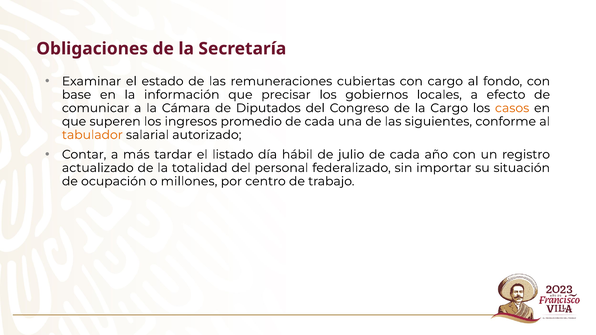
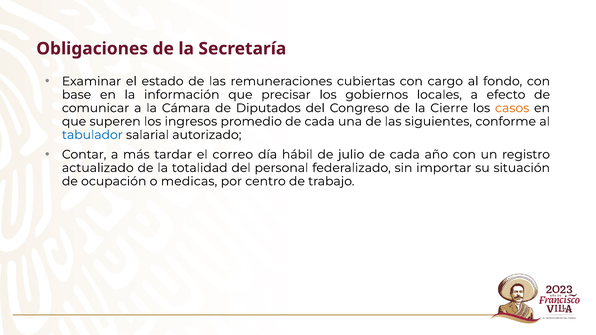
la Cargo: Cargo -> Cierre
tabulador colour: orange -> blue
listado: listado -> correo
millones: millones -> medicas
